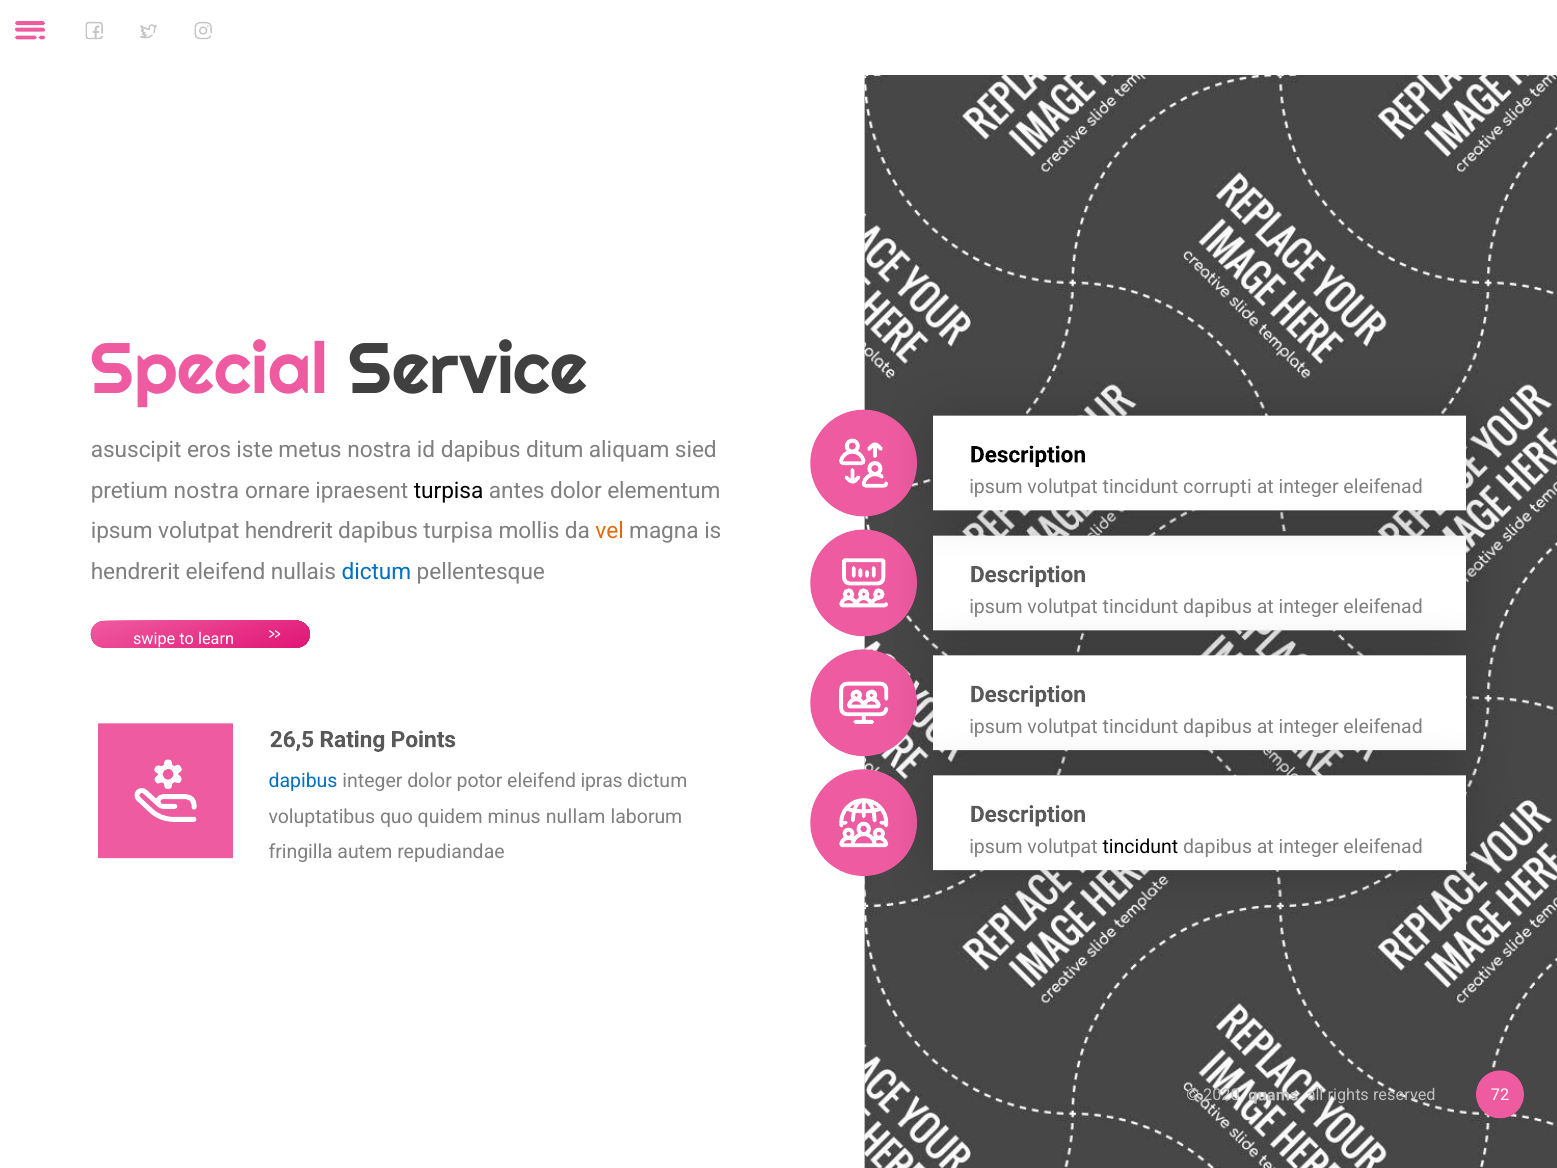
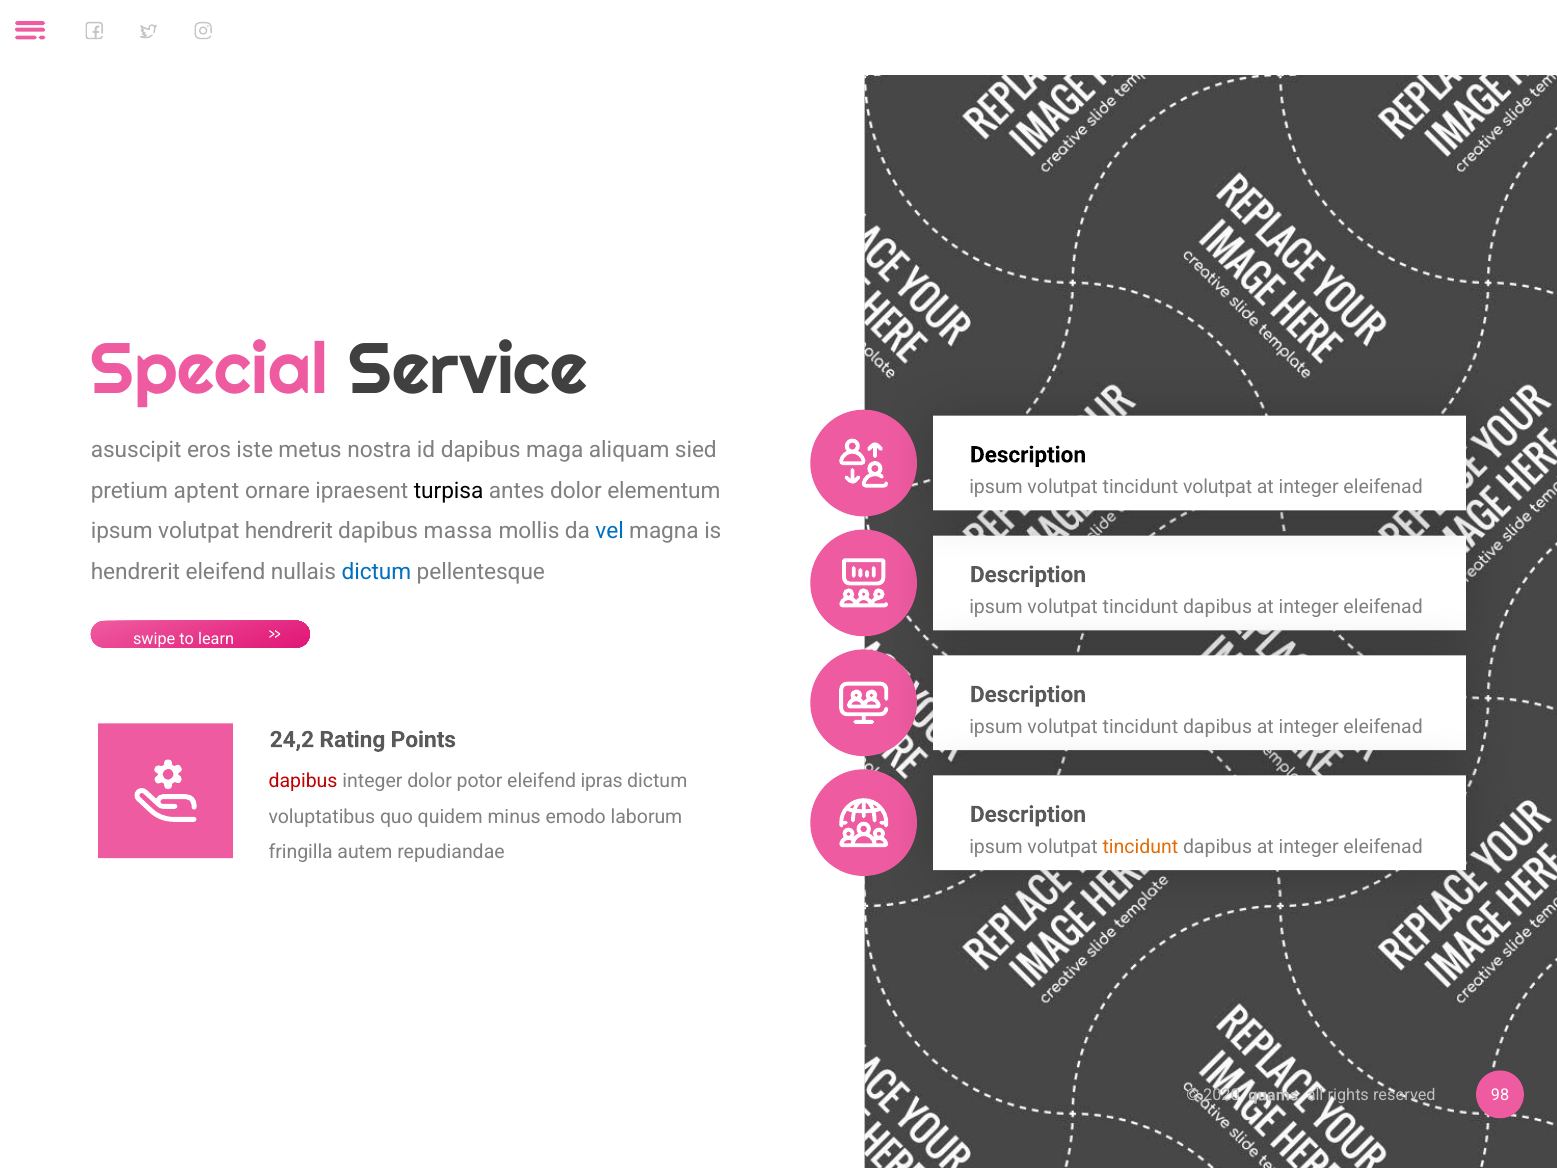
ditum: ditum -> maga
tincidunt corrupti: corrupti -> volutpat
pretium nostra: nostra -> aptent
dapibus turpisa: turpisa -> massa
vel colour: orange -> blue
26,5: 26,5 -> 24,2
dapibus at (303, 781) colour: blue -> red
nullam: nullam -> emodo
tincidunt at (1140, 847) colour: black -> orange
72: 72 -> 98
